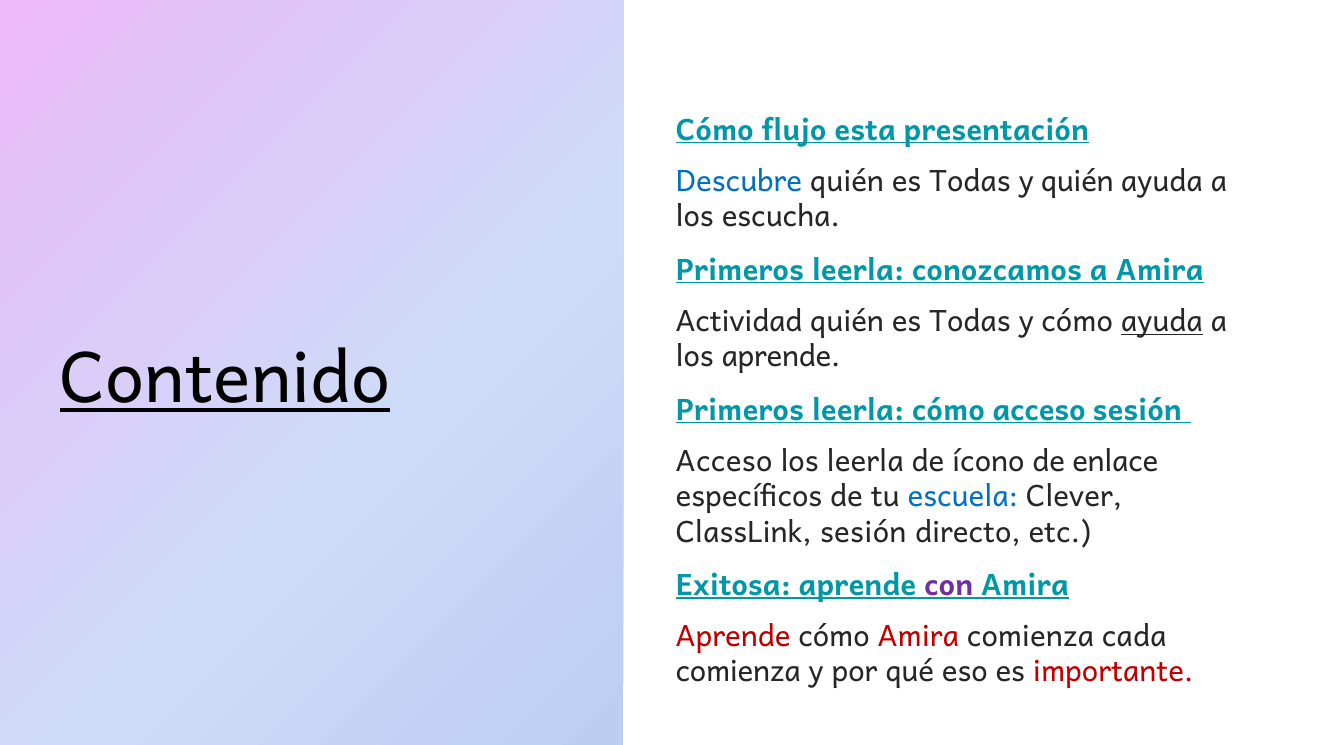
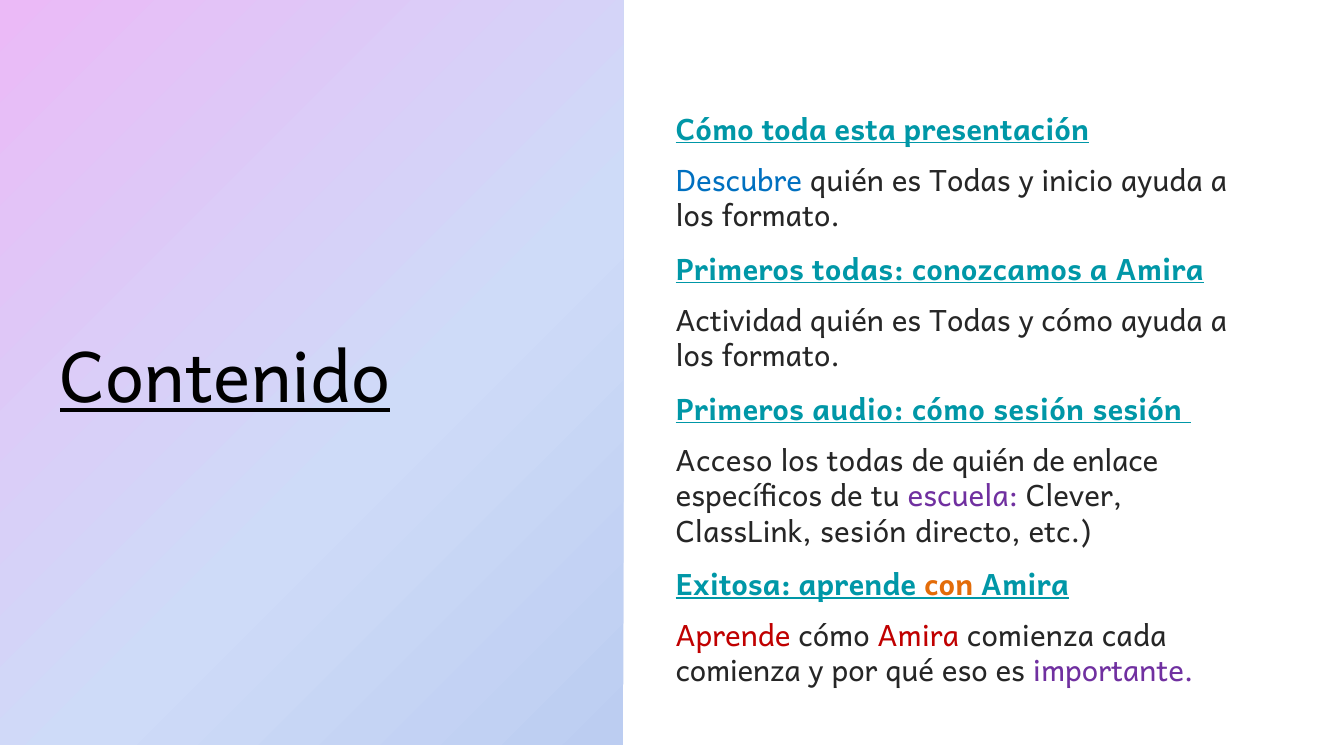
flujo: flujo -> toda
y quién: quién -> inicio
escucha at (781, 217): escucha -> formato
leerla at (858, 271): leerla -> todas
ayuda at (1162, 322) underline: present -> none
aprende at (781, 357): aprende -> formato
leerla at (858, 411): leerla -> audio
cómo acceso: acceso -> sesión
los leerla: leerla -> todas
de ícono: ícono -> quién
escuela colour: blue -> purple
con colour: purple -> orange
importante colour: red -> purple
